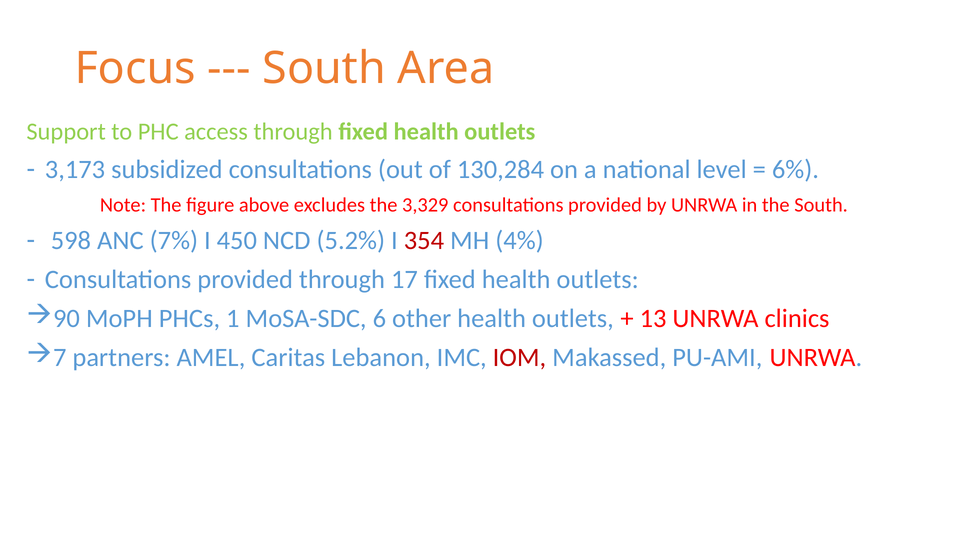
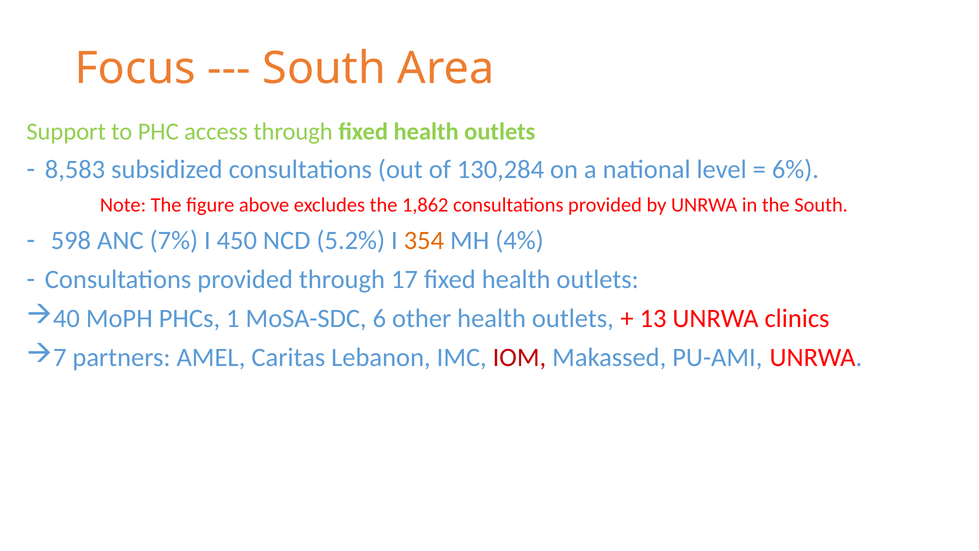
3,173: 3,173 -> 8,583
3,329: 3,329 -> 1,862
354 colour: red -> orange
90: 90 -> 40
